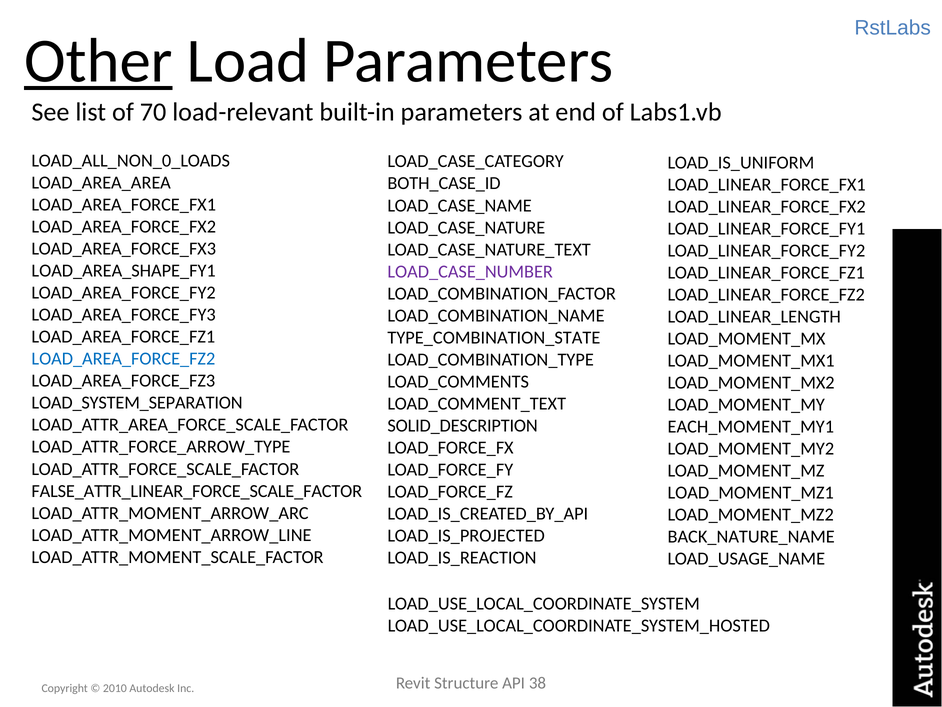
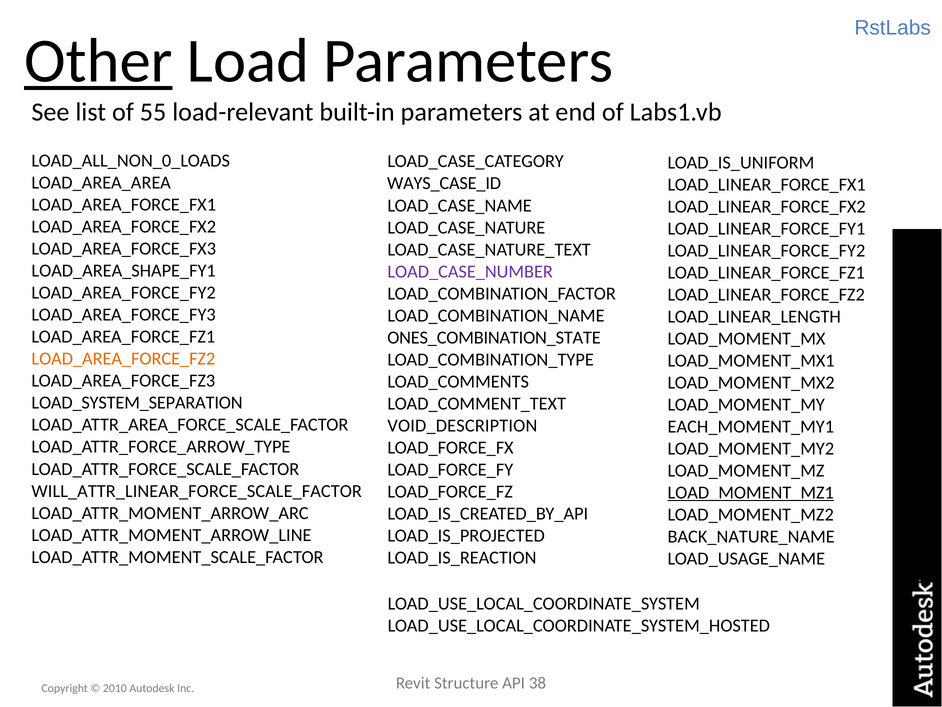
70: 70 -> 55
BOTH_CASE_ID: BOTH_CASE_ID -> WAYS_CASE_ID
TYPE_COMBINATION_STATE: TYPE_COMBINATION_STATE -> ONES_COMBINATION_STATE
LOAD_AREA_FORCE_FZ2 colour: blue -> orange
SOLID_DESCRIPTION: SOLID_DESCRIPTION -> VOID_DESCRIPTION
FALSE_ATTR_LINEAR_FORCE_SCALE_FACTOR: FALSE_ATTR_LINEAR_FORCE_SCALE_FACTOR -> WILL_ATTR_LINEAR_FORCE_SCALE_FACTOR
LOAD_MOMENT_MZ1 underline: none -> present
